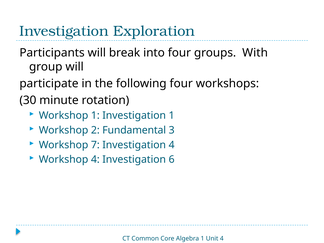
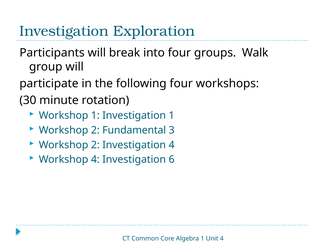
With: With -> Walk
7 at (95, 145): 7 -> 2
